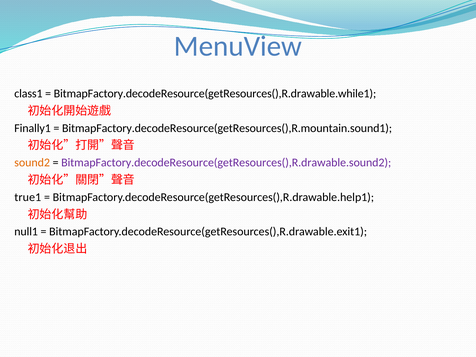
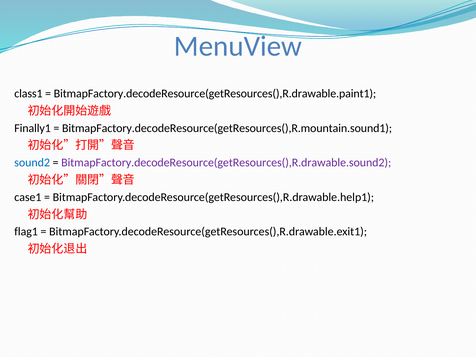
BitmapFactory.decodeResource(getResources(),R.drawable.while1: BitmapFactory.decodeResource(getResources(),R.drawable.while1 -> BitmapFactory.decodeResource(getResources(),R.drawable.paint1
sound2 colour: orange -> blue
true1: true1 -> case1
null1: null1 -> flag1
